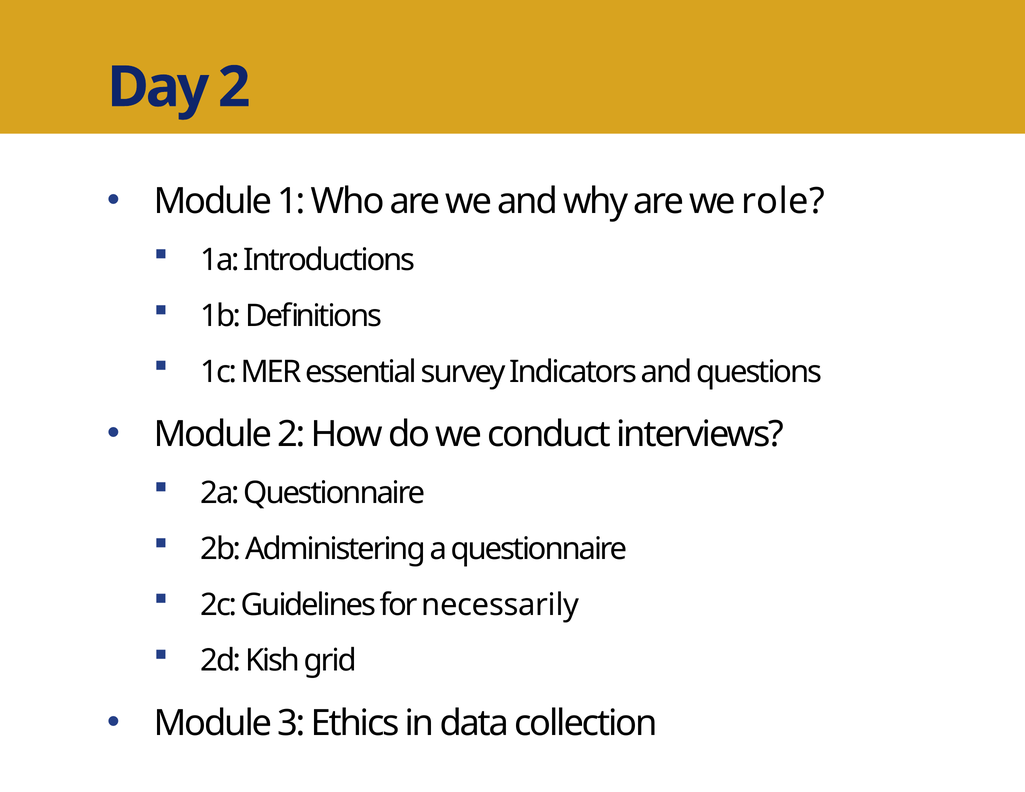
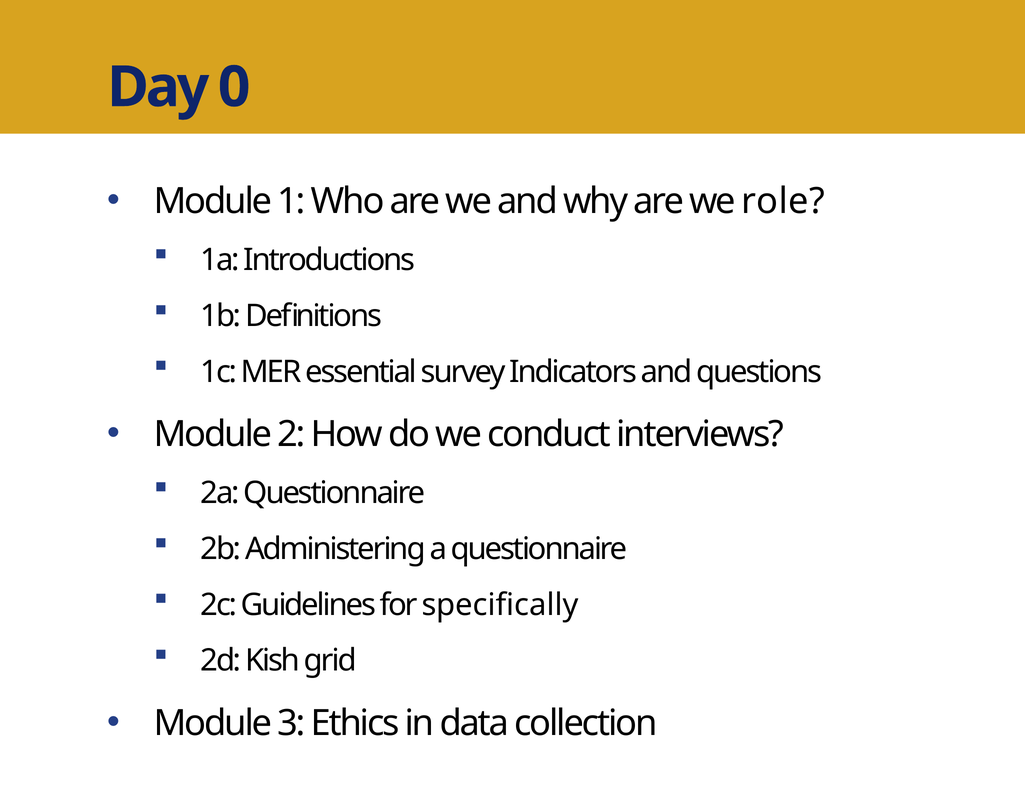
Day 2: 2 -> 0
necessarily: necessarily -> specifically
